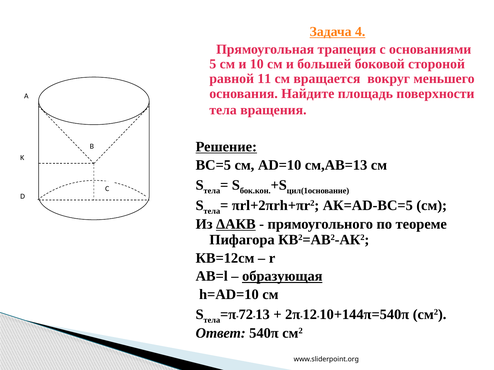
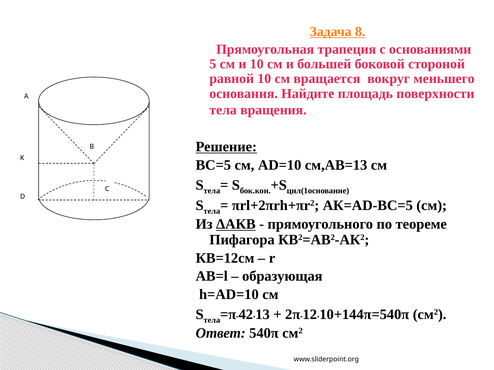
4: 4 -> 8
равной 11: 11 -> 10
образующая underline: present -> none
72: 72 -> 42
